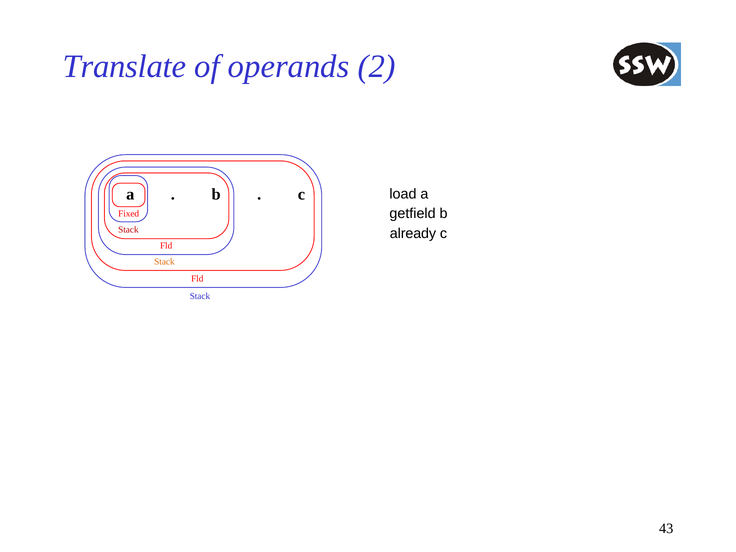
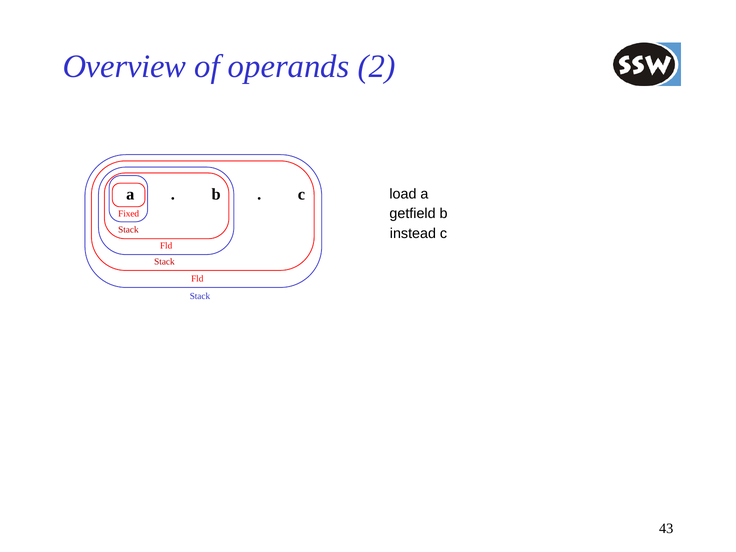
Translate: Translate -> Overview
already: already -> instead
Stack at (164, 262) colour: orange -> red
